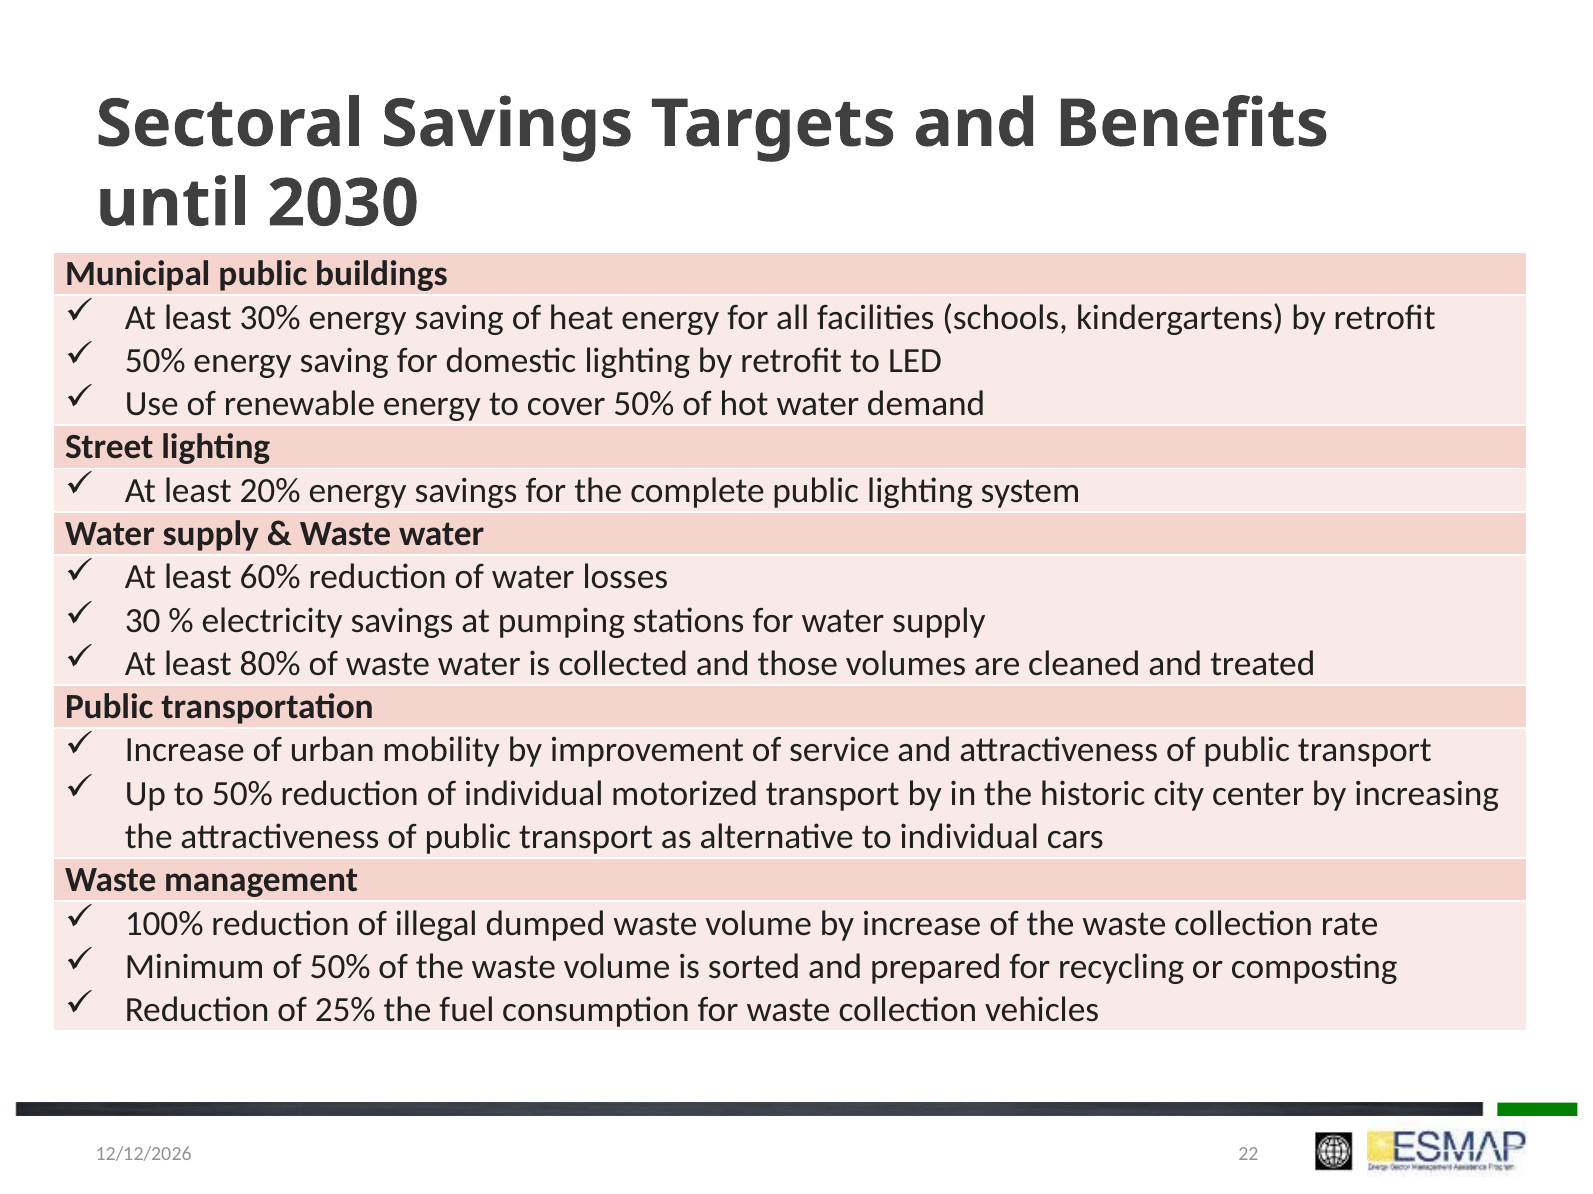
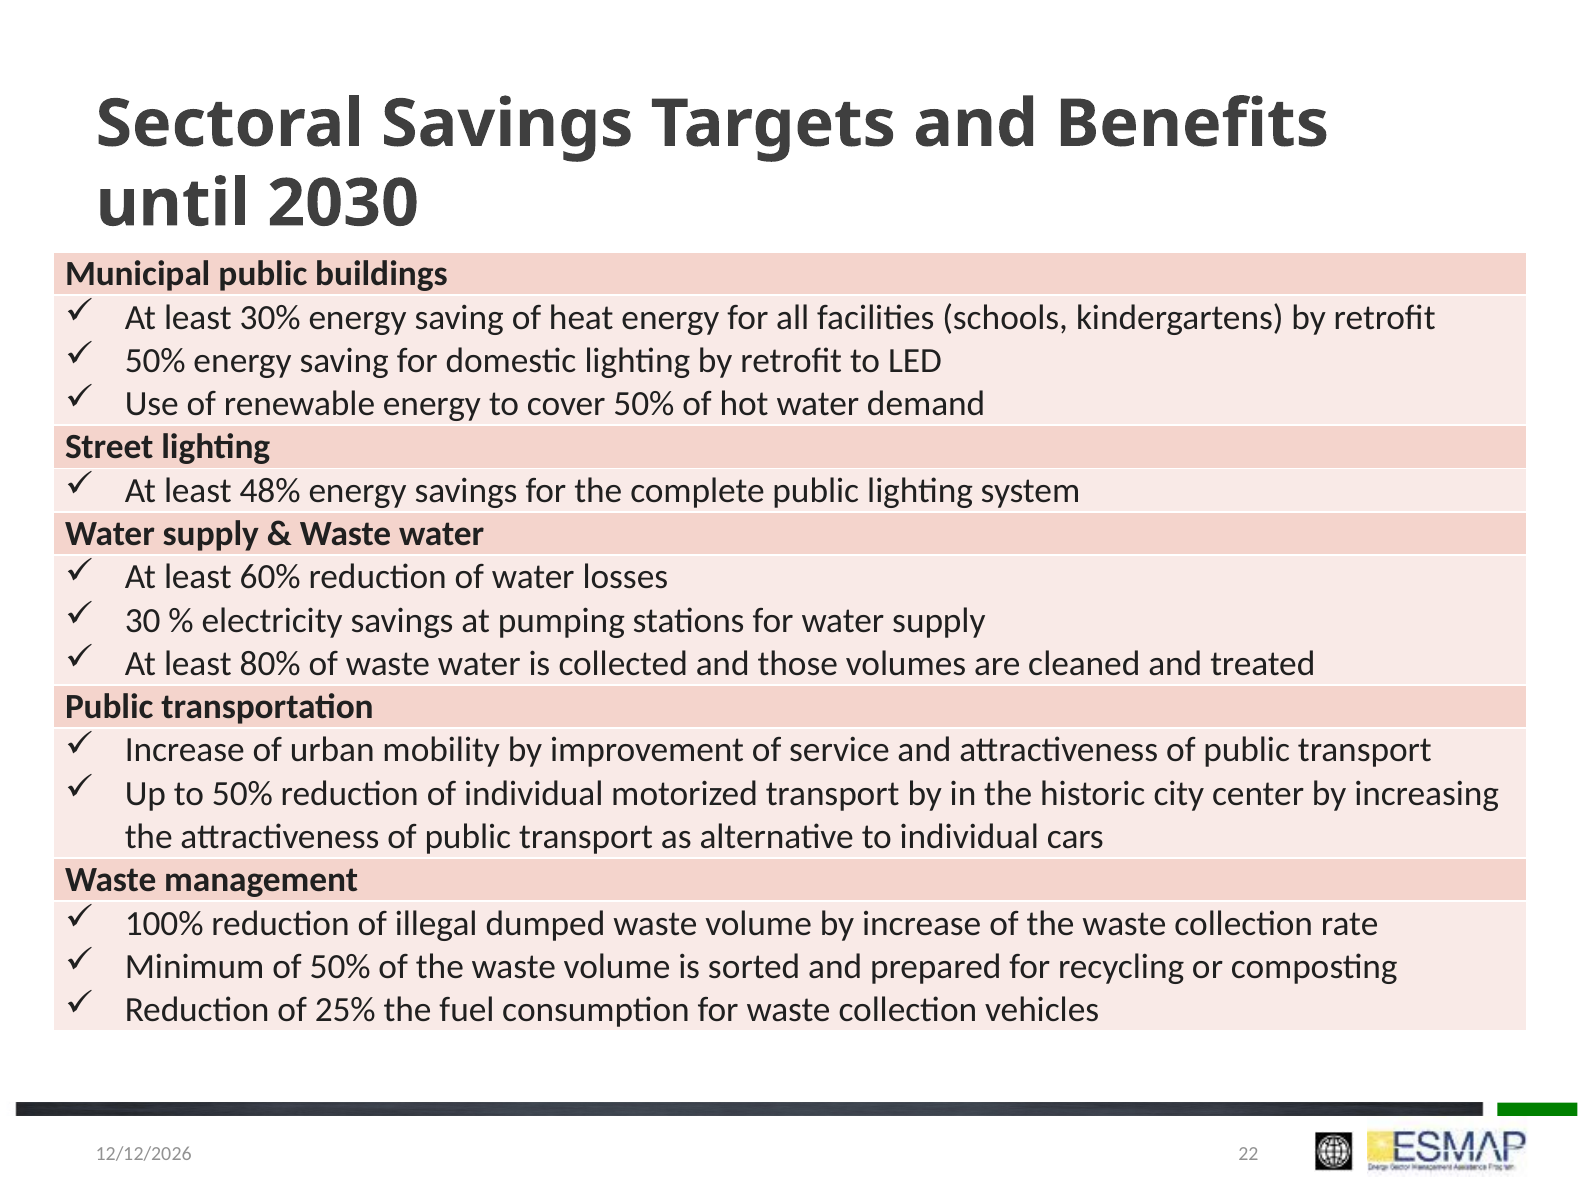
20%: 20% -> 48%
